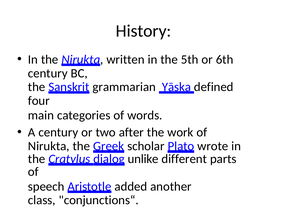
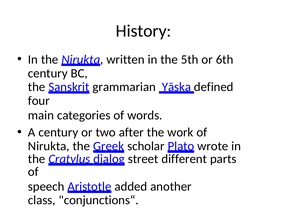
unlike: unlike -> street
